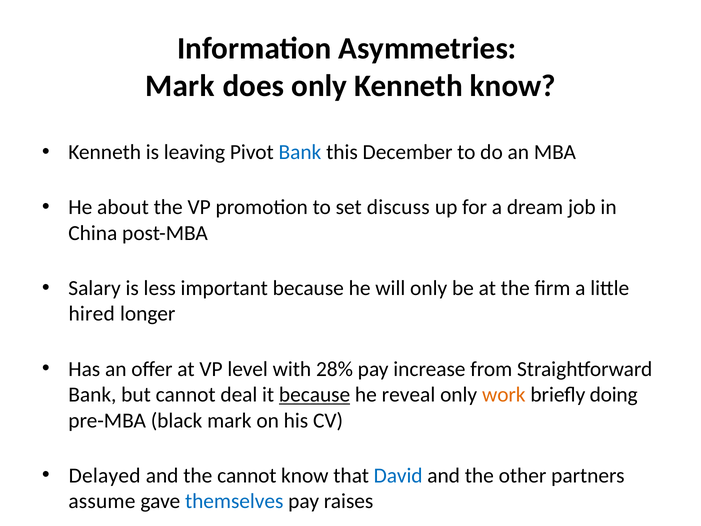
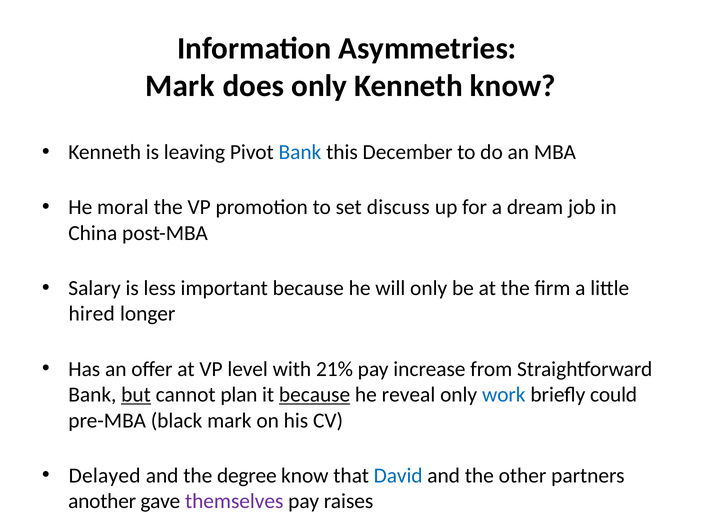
about: about -> moral
28%: 28% -> 21%
but underline: none -> present
deal: deal -> plan
work colour: orange -> blue
doing: doing -> could
the cannot: cannot -> degree
assume: assume -> another
themselves colour: blue -> purple
